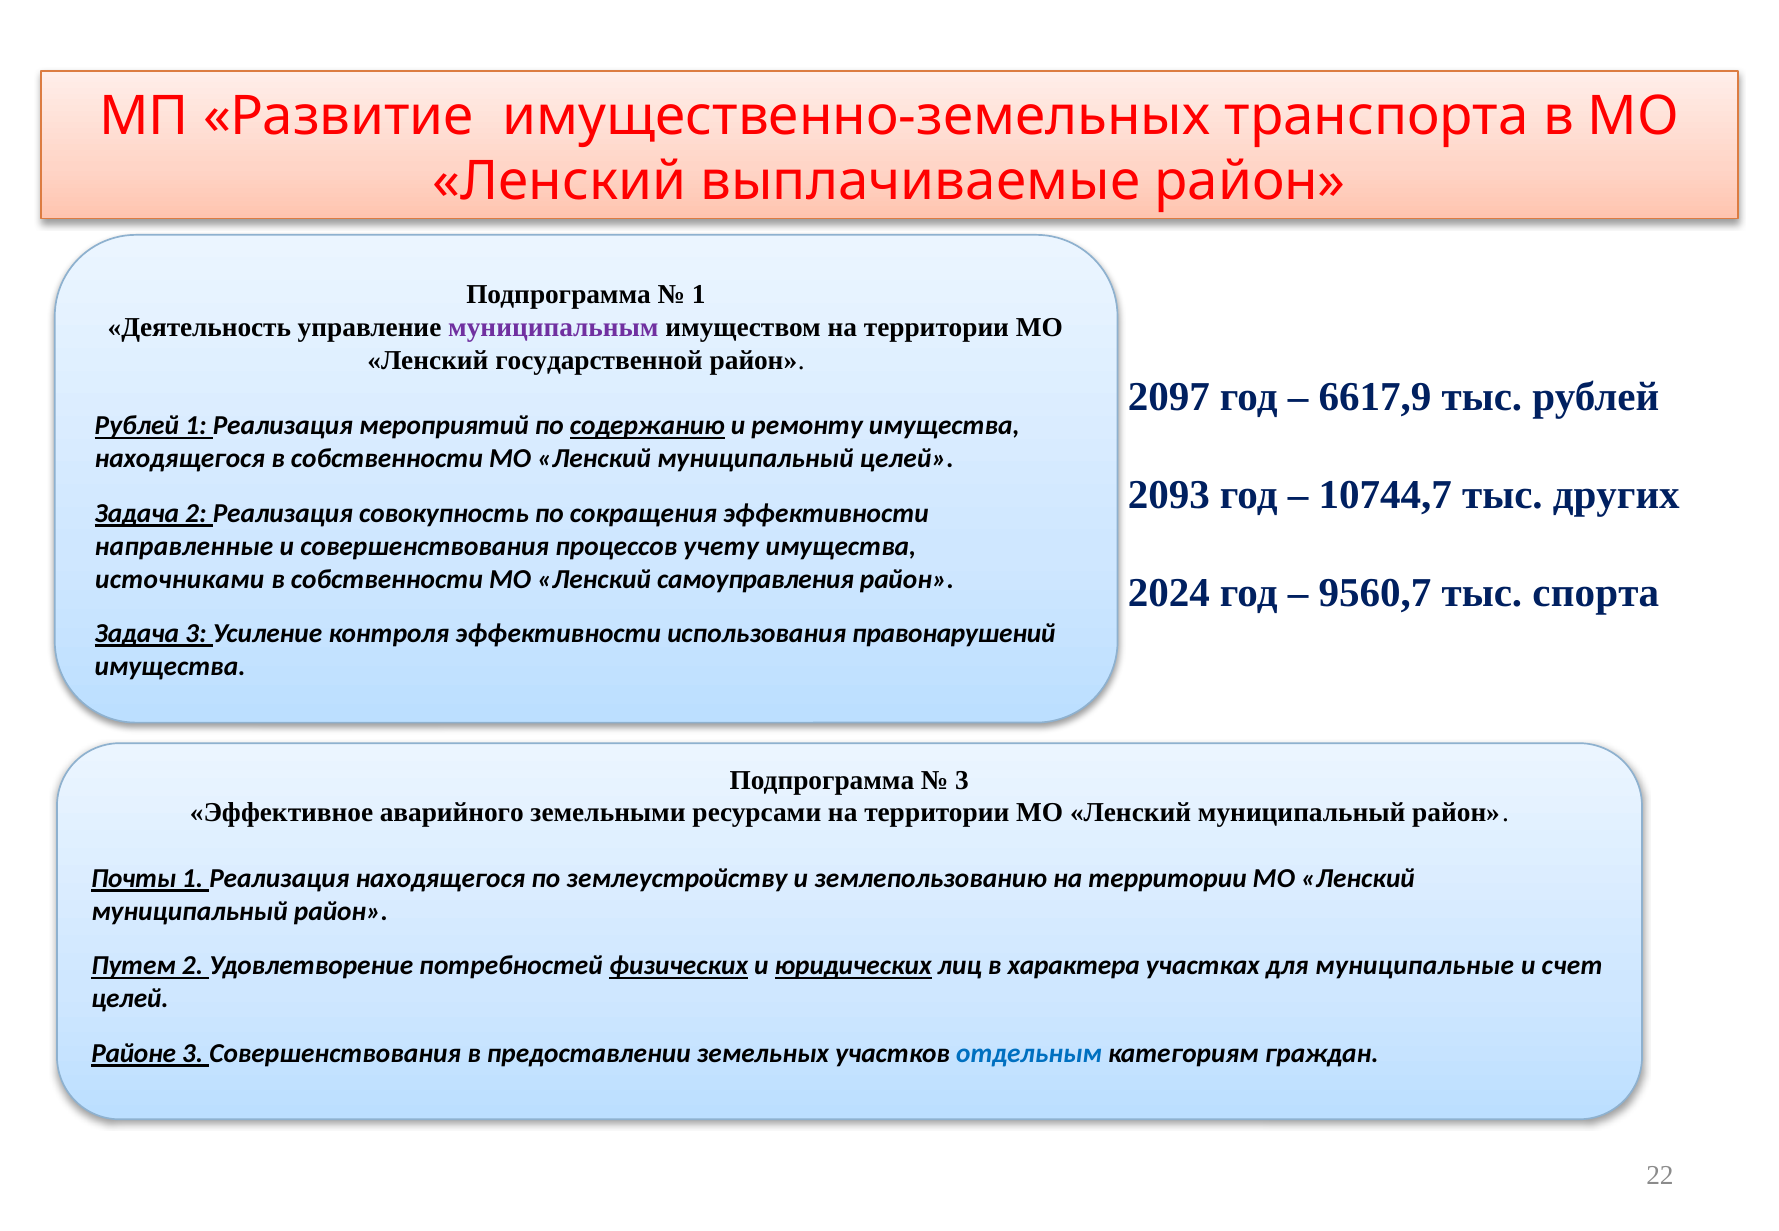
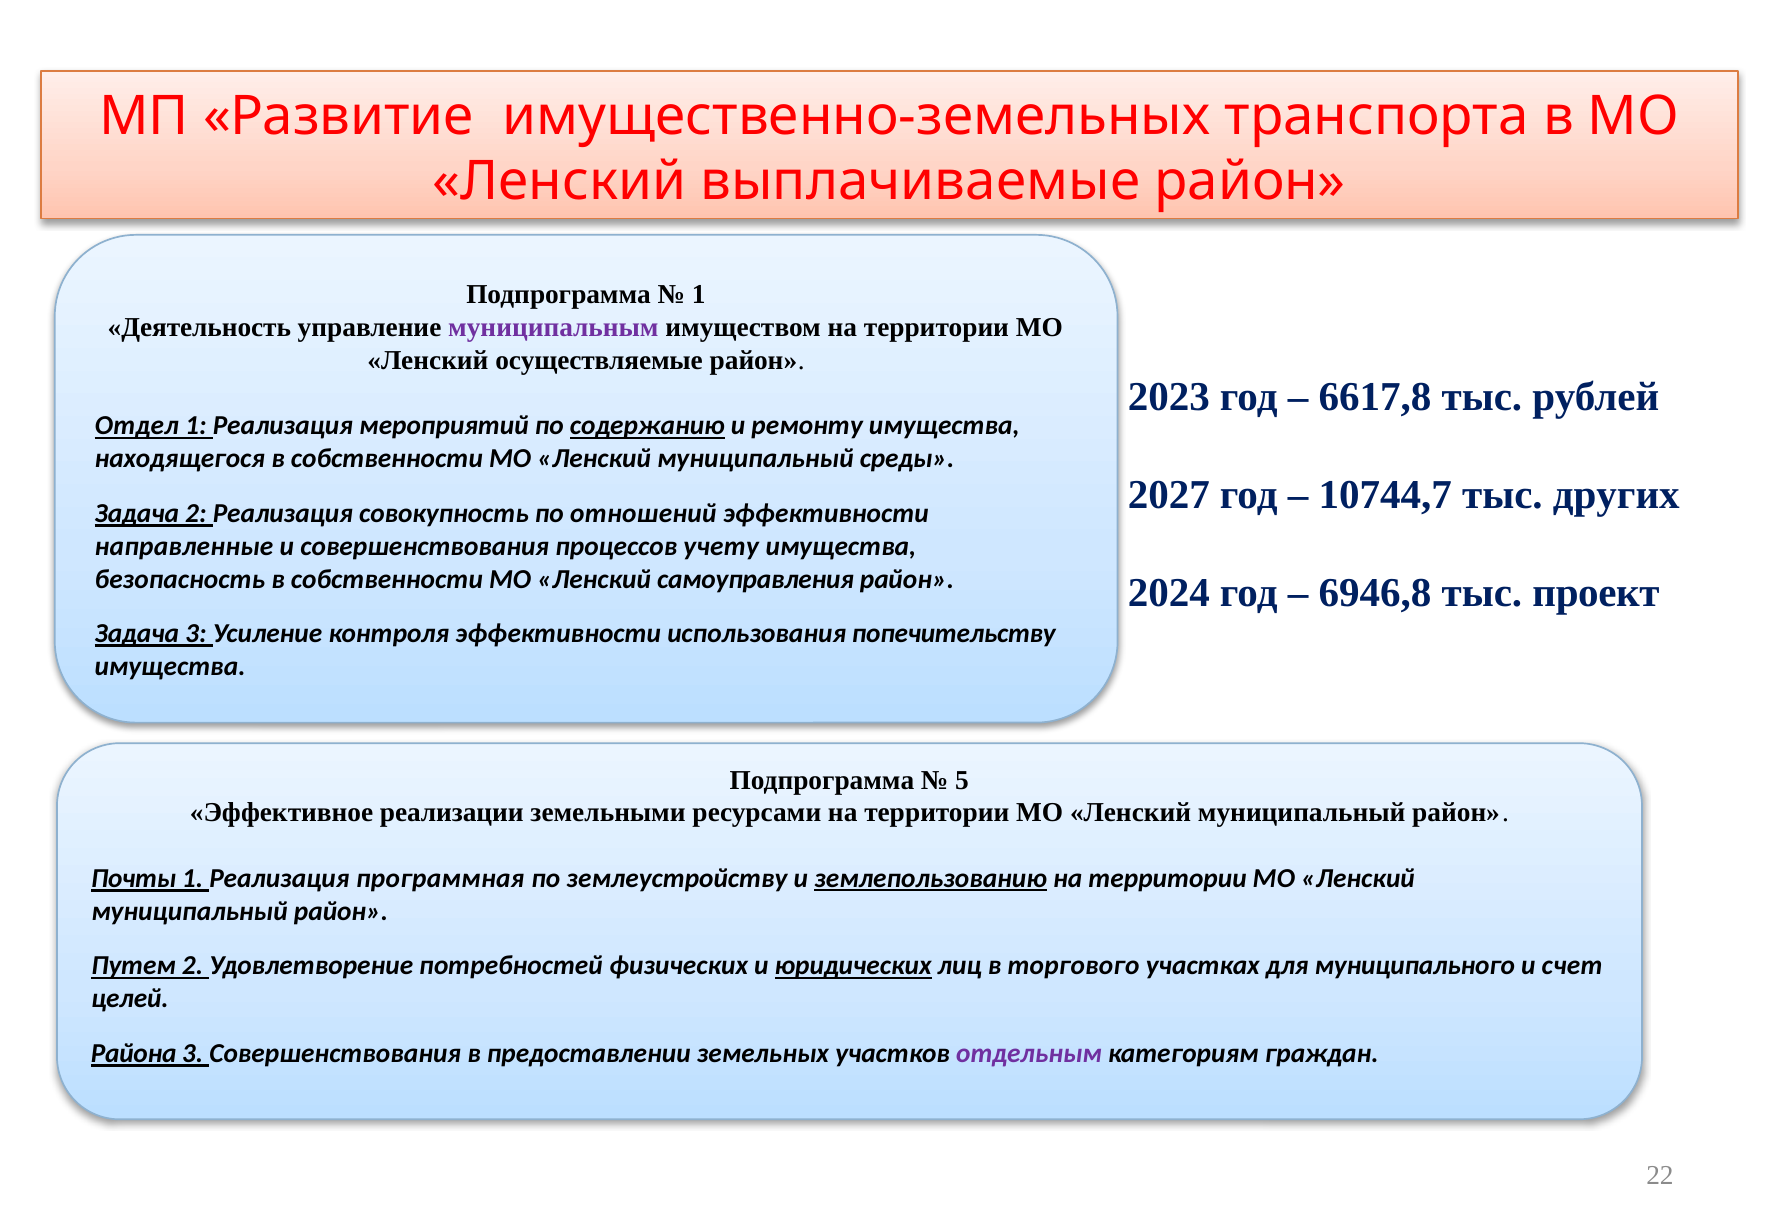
государственной: государственной -> осуществляемые
2097: 2097 -> 2023
6617,9: 6617,9 -> 6617,8
Рублей at (137, 426): Рублей -> Отдел
муниципальный целей: целей -> среды
2093: 2093 -> 2027
сокращения: сокращения -> отношений
источниками: источниками -> безопасность
9560,7: 9560,7 -> 6946,8
спорта: спорта -> проект
правонарушений: правонарушений -> попечительству
3 at (962, 780): 3 -> 5
аварийного: аварийного -> реализации
Реализация находящегося: находящегося -> программная
землепользованию underline: none -> present
физических underline: present -> none
характера: характера -> торгового
муниципальные: муниципальные -> муниципального
Районе: Районе -> Района
отдельным colour: blue -> purple
